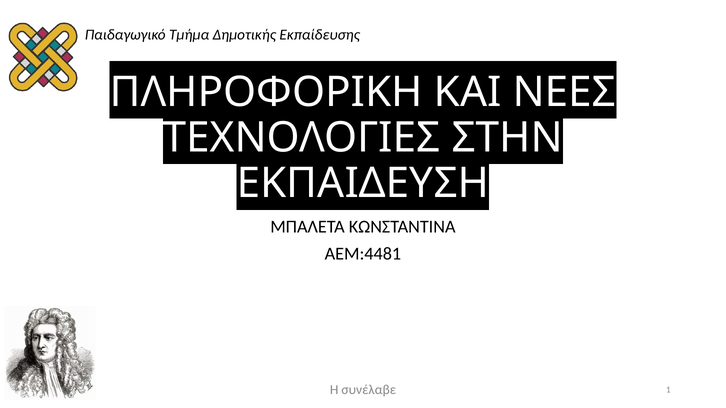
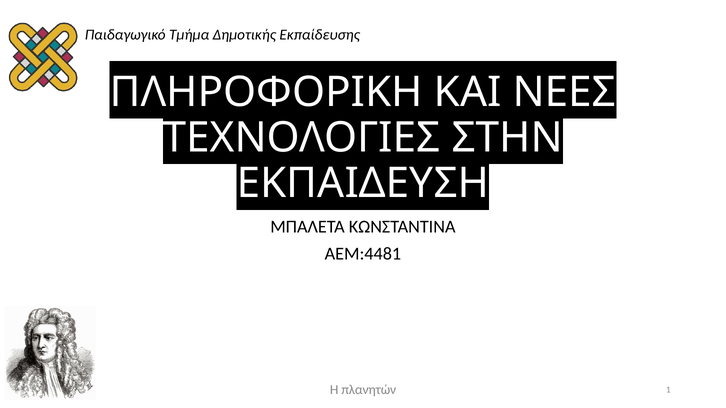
συνέλαβε: συνέλαβε -> πλανητών
